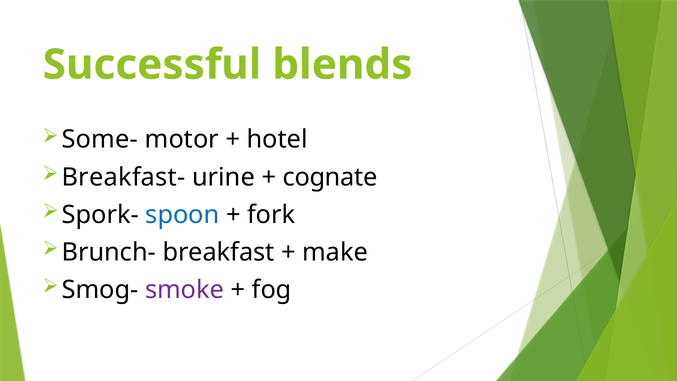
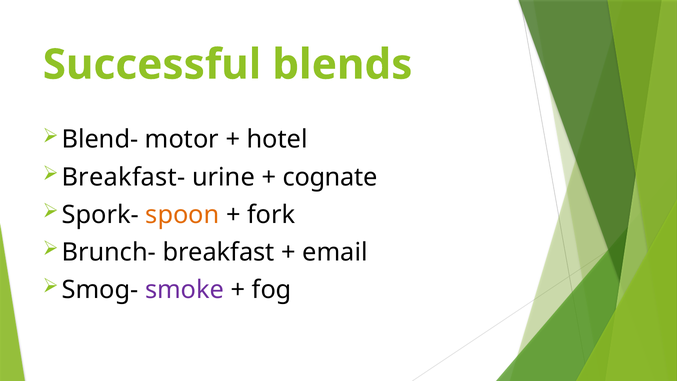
Some-: Some- -> Blend-
spoon colour: blue -> orange
make: make -> email
